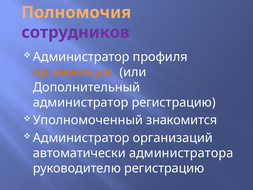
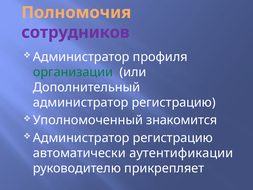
организации colour: orange -> green
организаций at (173, 138): организаций -> регистрацию
администратора: администратора -> аутентификации
руководителю регистрацию: регистрацию -> прикрепляет
